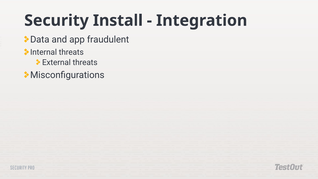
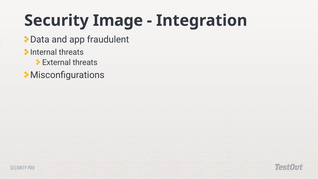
Install: Install -> Image
